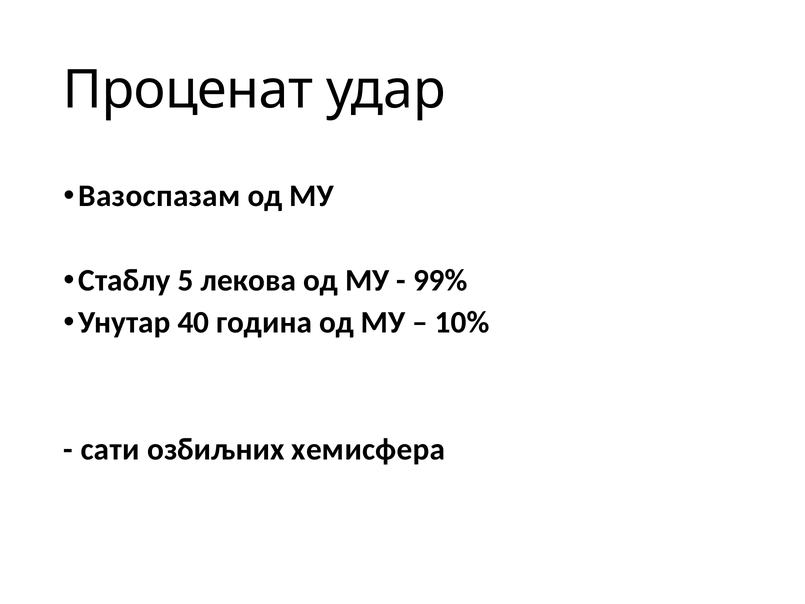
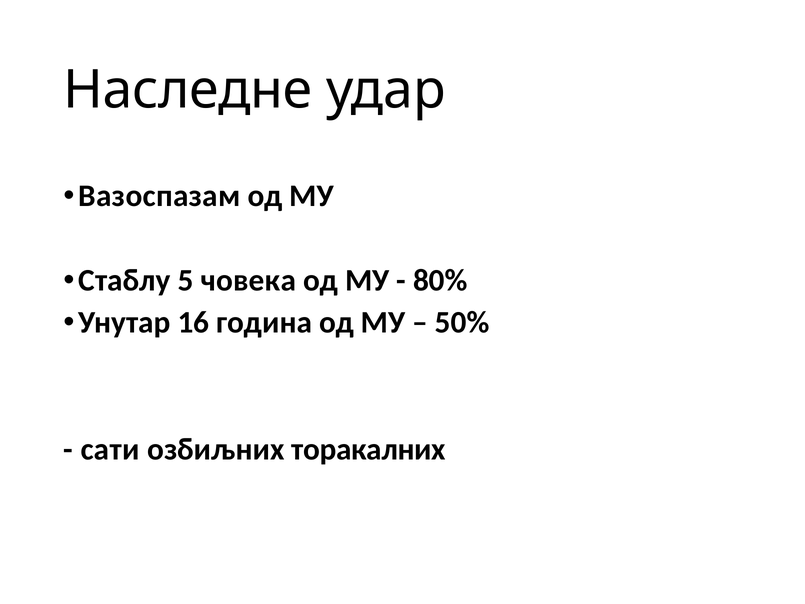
Проценат: Проценат -> Наследне
лекова: лекова -> човека
99%: 99% -> 80%
40: 40 -> 16
10%: 10% -> 50%
хемисфера: хемисфера -> торакалних
